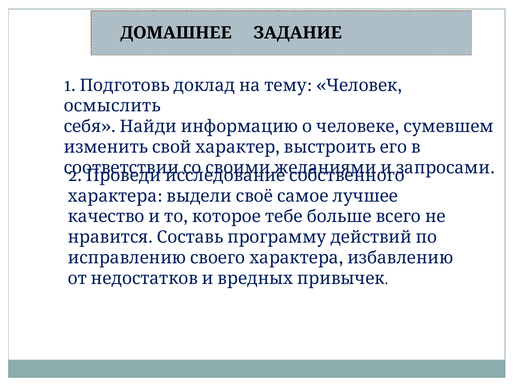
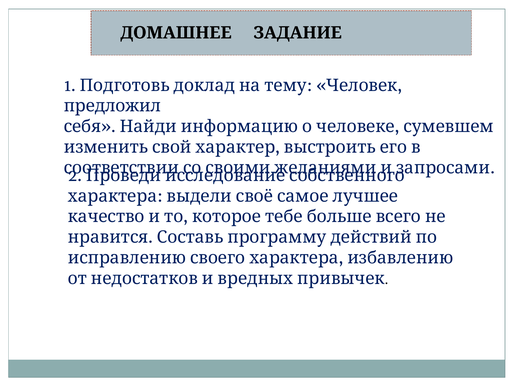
осмыслить: осмыслить -> предложил
